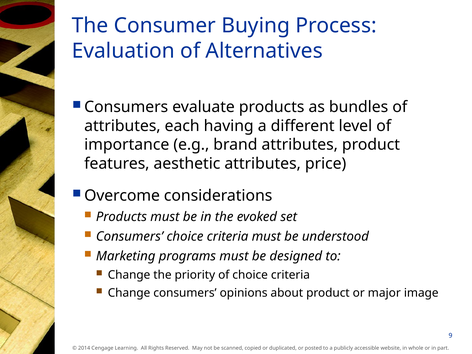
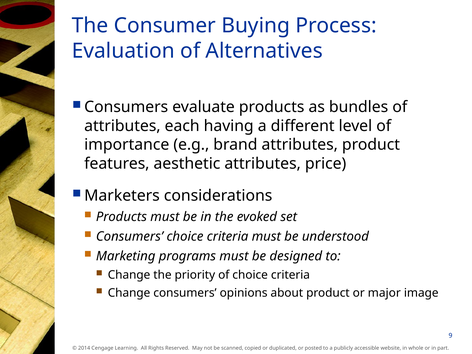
Overcome: Overcome -> Marketers
